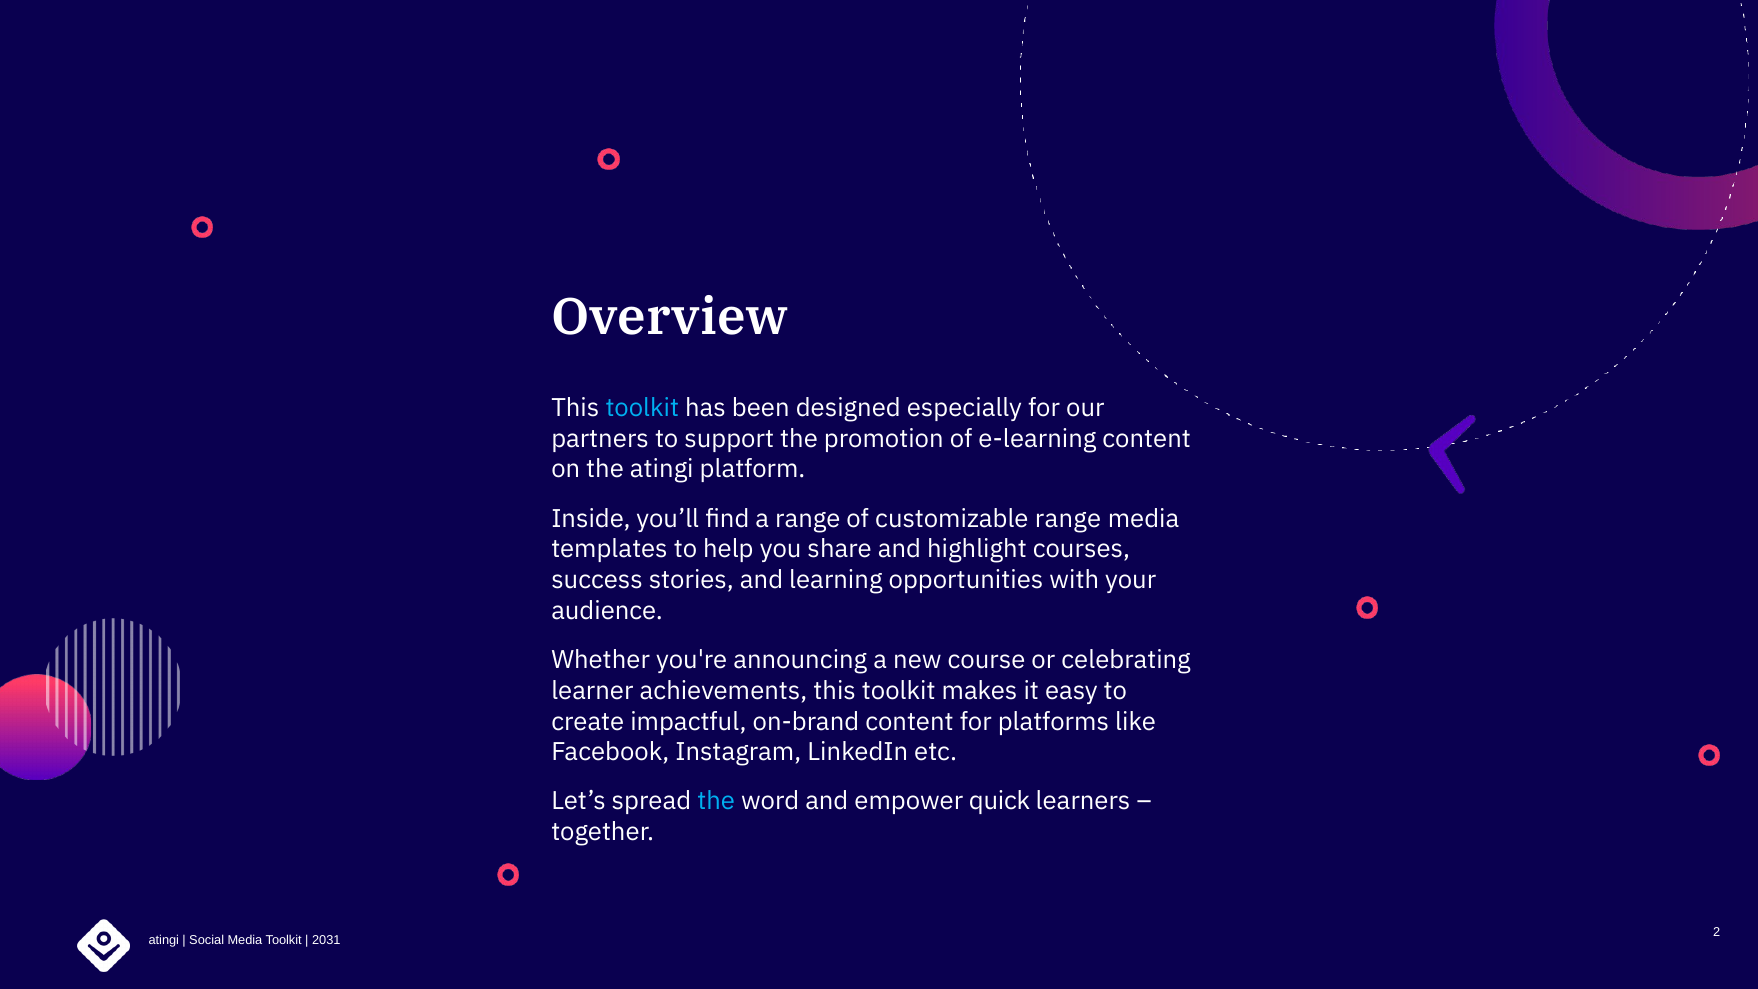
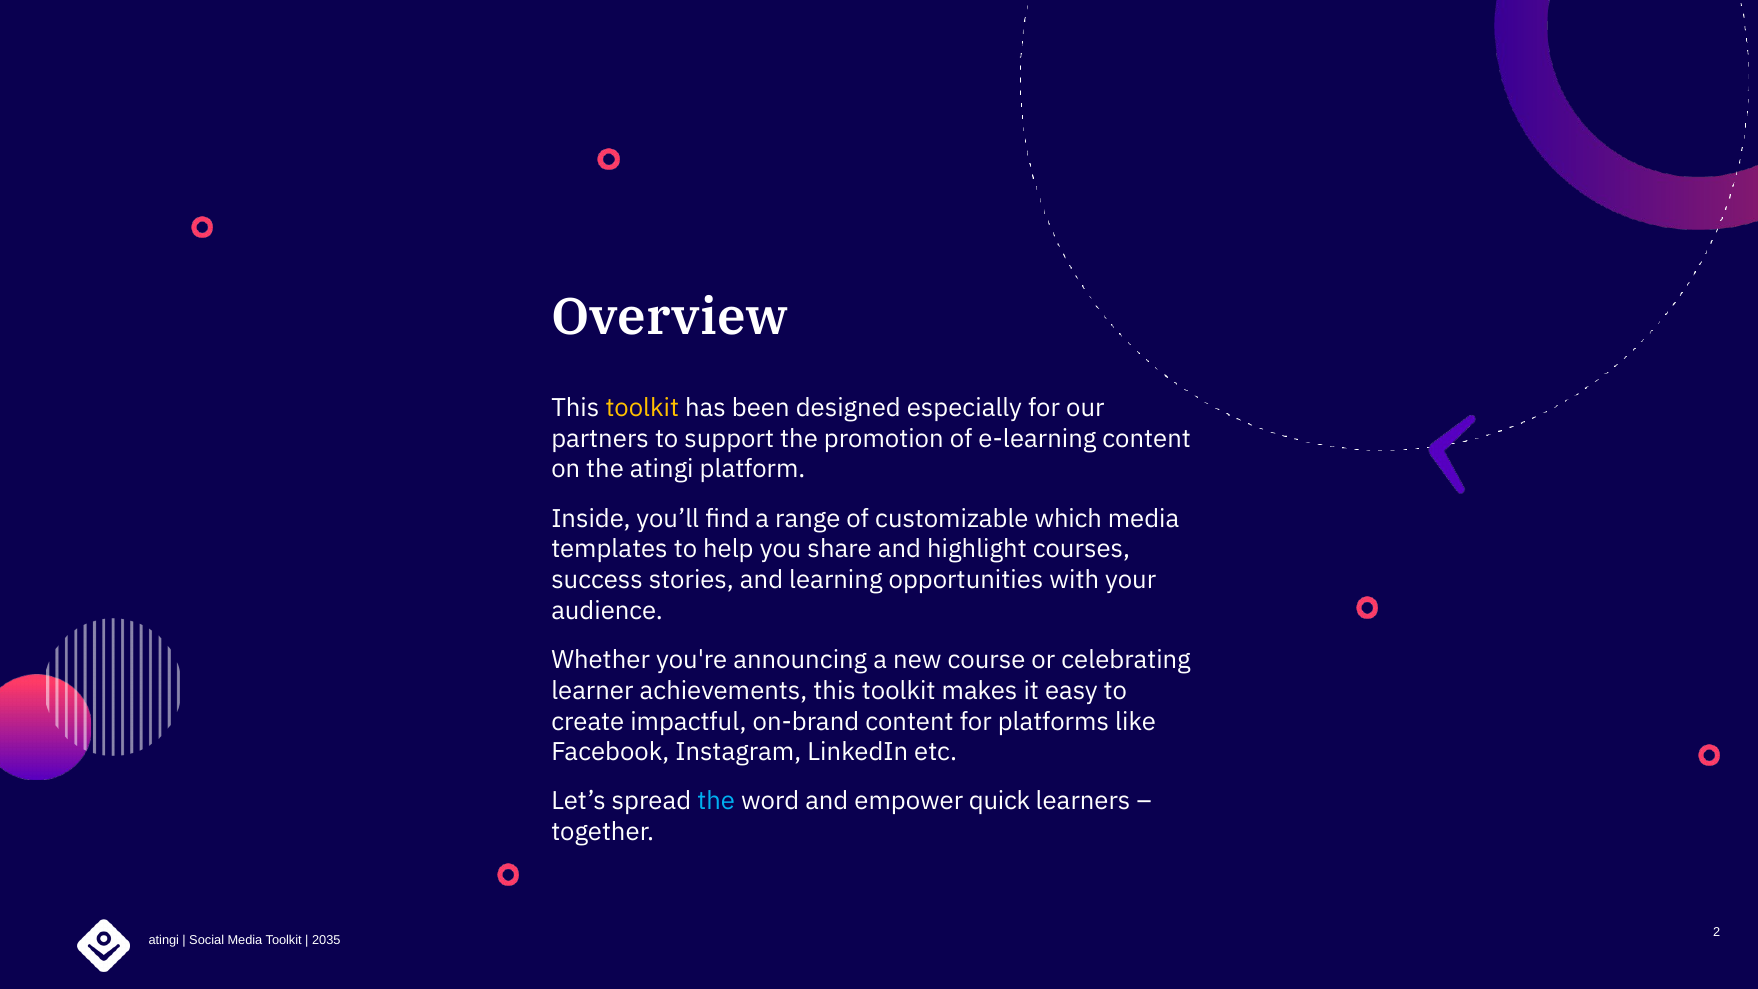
toolkit at (642, 408) colour: light blue -> yellow
customizable range: range -> which
2031: 2031 -> 2035
